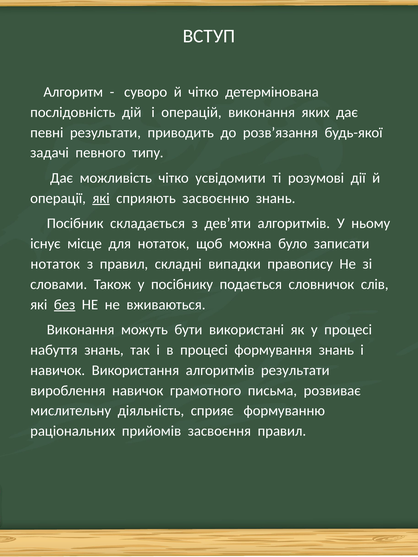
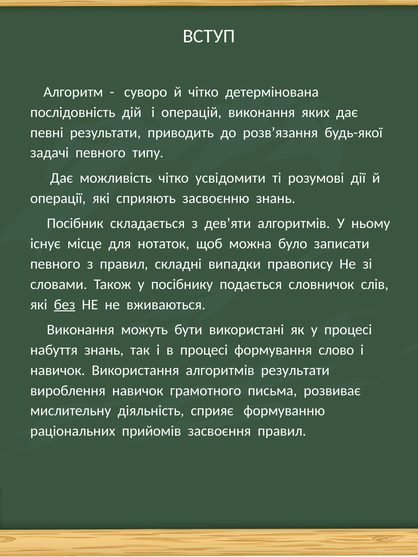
які at (101, 198) underline: present -> none
нотаток at (55, 264): нотаток -> певного
формування знань: знань -> слово
